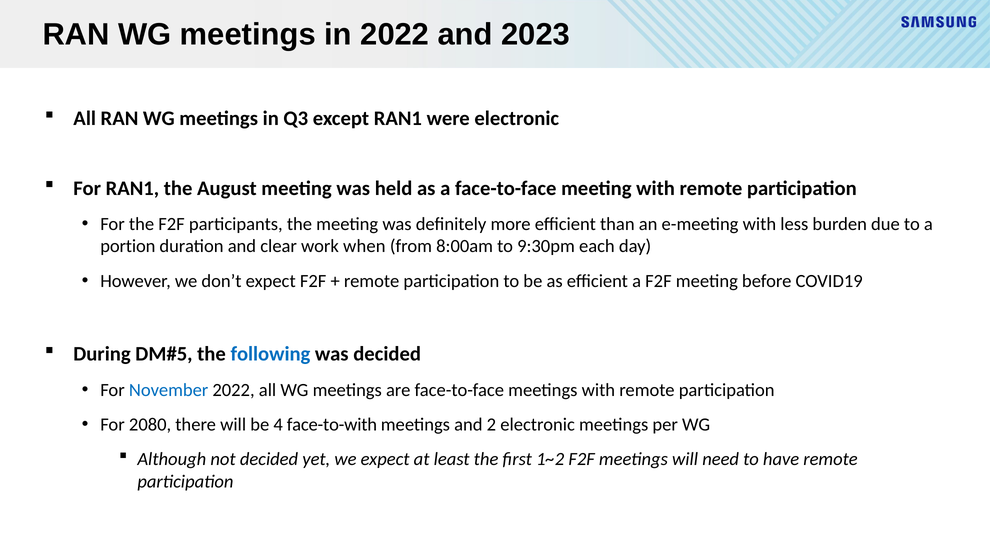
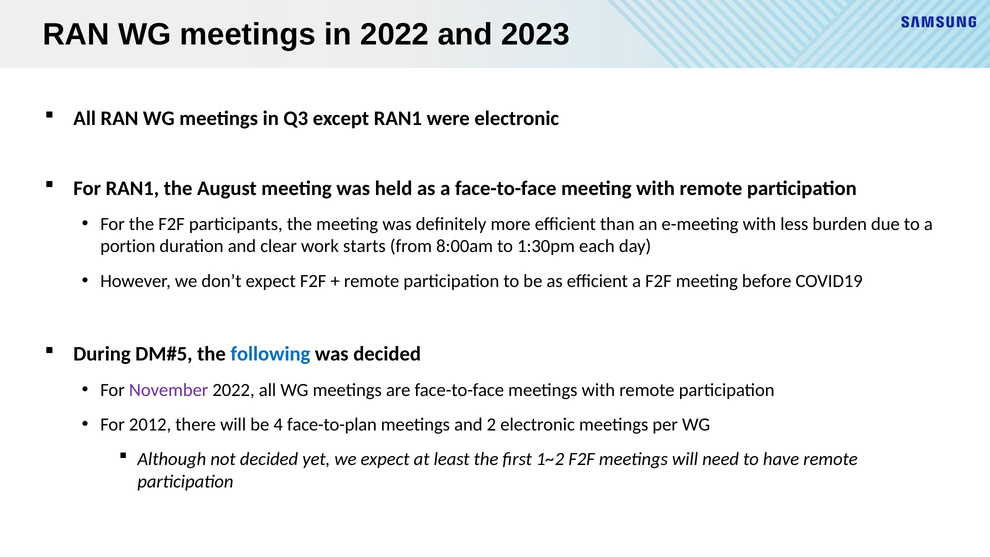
when: when -> starts
9:30pm: 9:30pm -> 1:30pm
November colour: blue -> purple
2080: 2080 -> 2012
face-to-with: face-to-with -> face-to-plan
